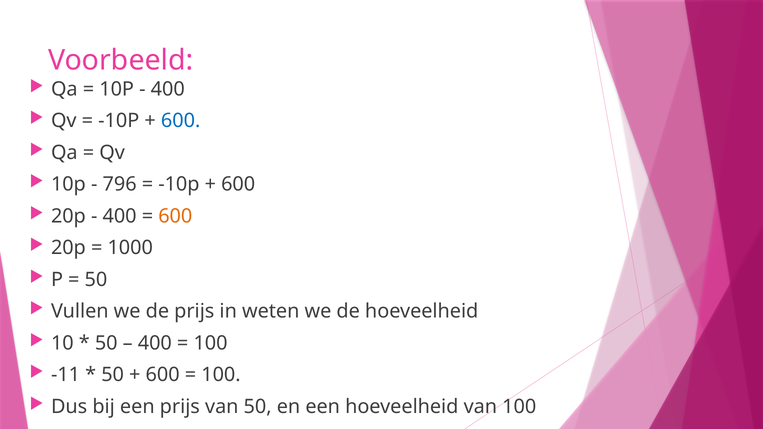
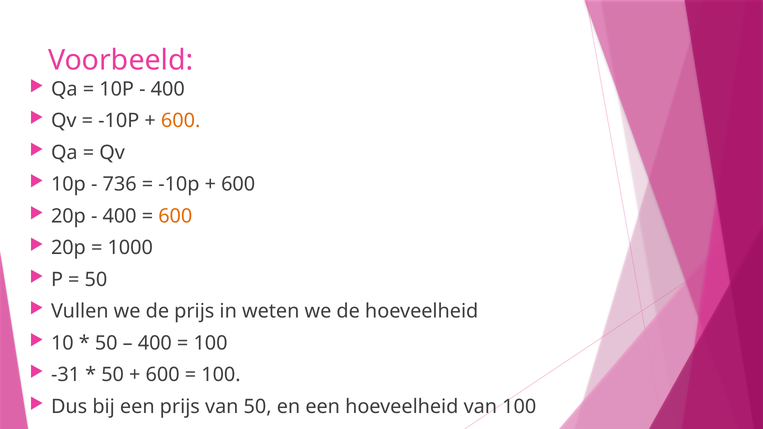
600 at (181, 121) colour: blue -> orange
796: 796 -> 736
-11: -11 -> -31
